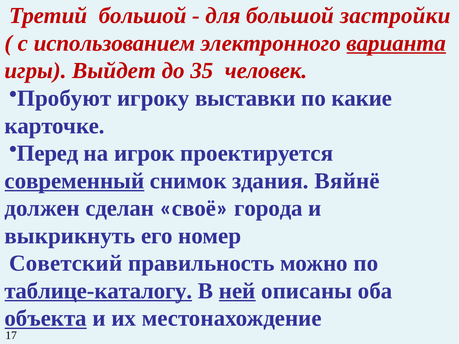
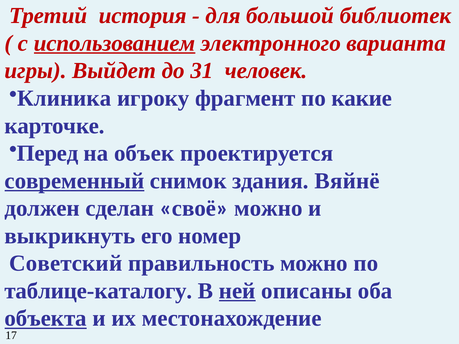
Третий большой: большой -> история
застройки: застройки -> библиотек
использованием underline: none -> present
варианта underline: present -> none
35: 35 -> 31
Пробуют: Пробуют -> Клиника
выставки: выставки -> фрагмент
игрок: игрок -> объек
своё города: города -> можно
таблице-каталогу underline: present -> none
